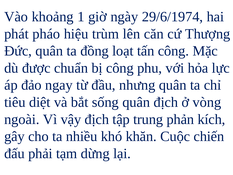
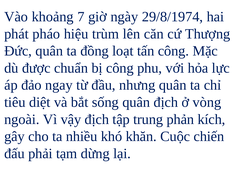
1: 1 -> 7
29/6/1974: 29/6/1974 -> 29/8/1974
